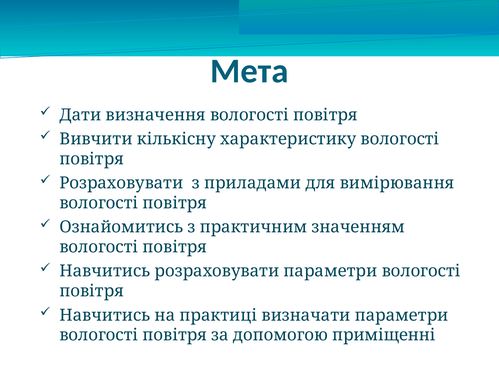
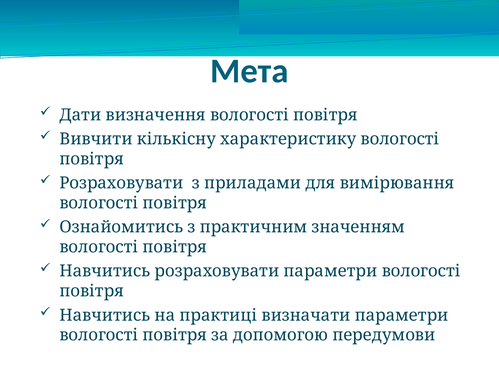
приміщенні: приміщенні -> передумови
